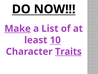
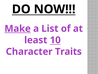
Traits underline: present -> none
